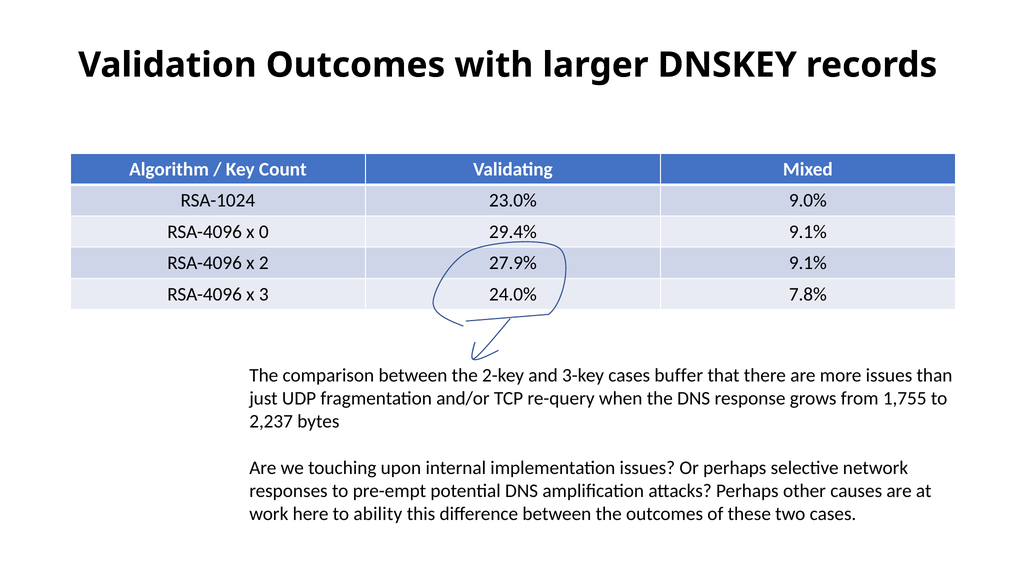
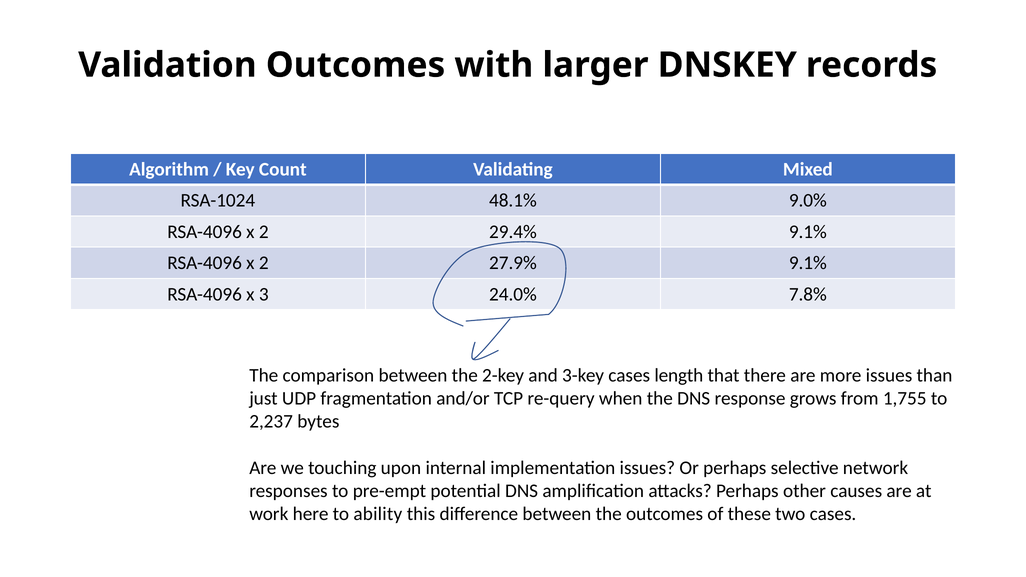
23.0%: 23.0% -> 48.1%
0 at (264, 232): 0 -> 2
buffer: buffer -> length
